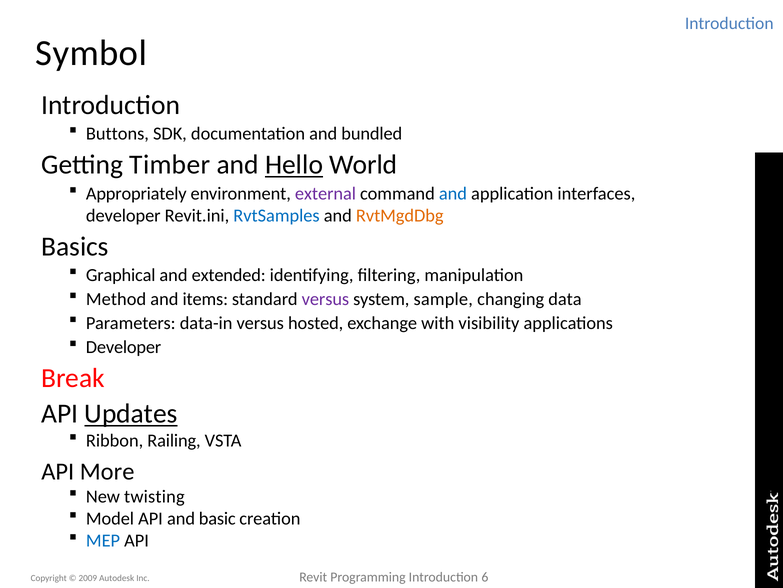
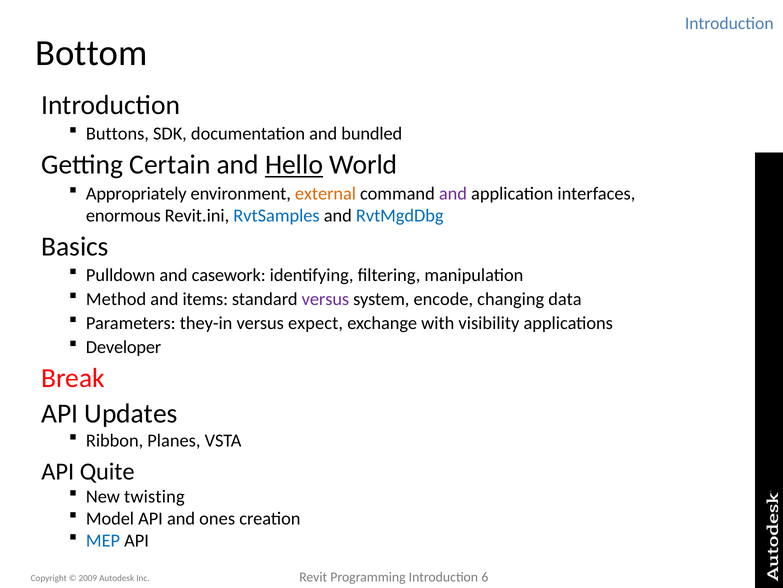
Symbol: Symbol -> Bottom
Timber: Timber -> Certain
external colour: purple -> orange
and at (453, 193) colour: blue -> purple
developer at (123, 215): developer -> enormous
RvtMgdDbg colour: orange -> blue
Graphical: Graphical -> Pulldown
extended: extended -> casework
sample: sample -> encode
data-in: data-in -> they-in
hosted: hosted -> expect
Updates underline: present -> none
Railing: Railing -> Planes
More: More -> Quite
basic: basic -> ones
